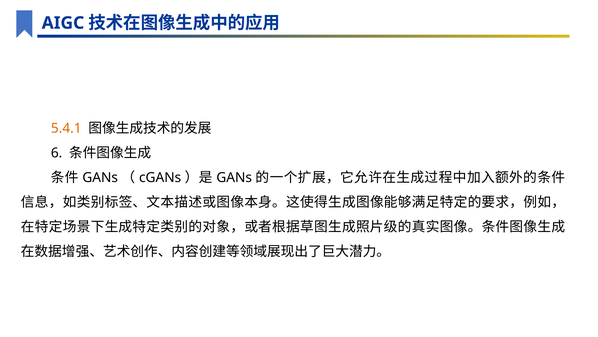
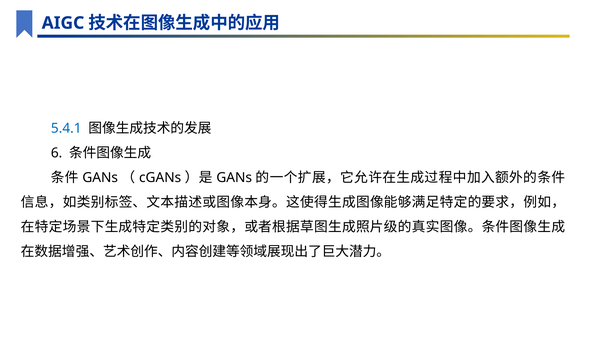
5.4.1 colour: orange -> blue
